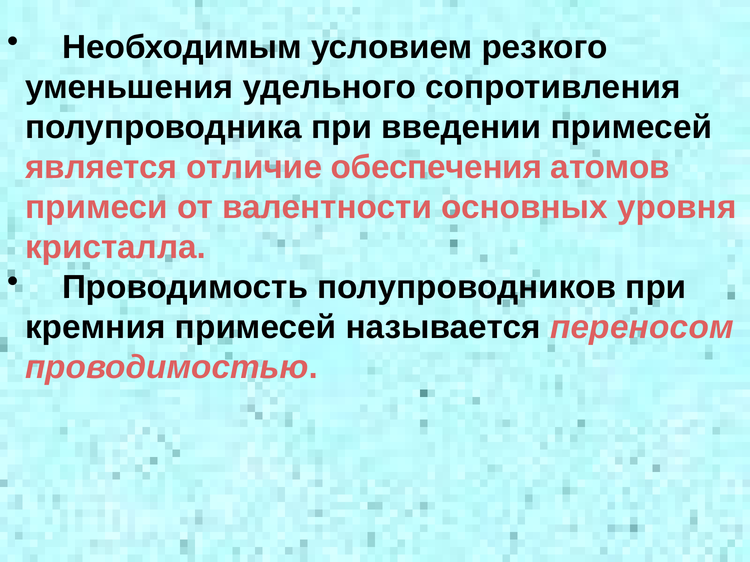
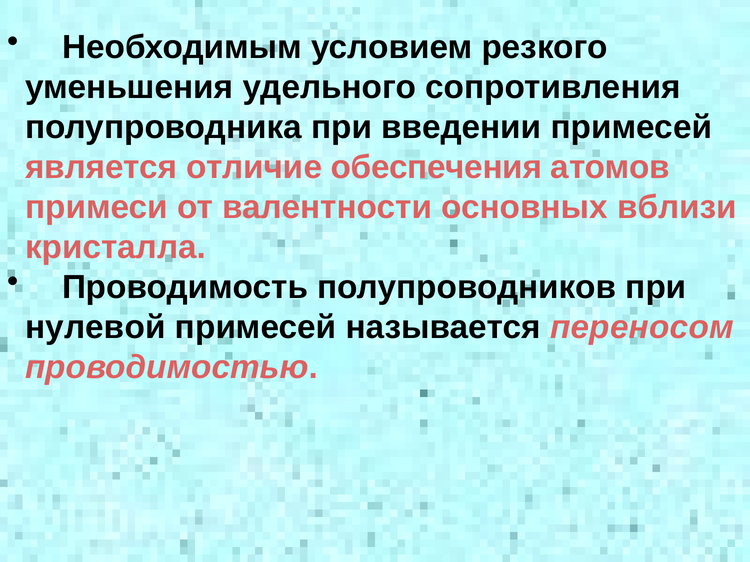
уровня: уровня -> вблизи
кремния: кремния -> нулевой
